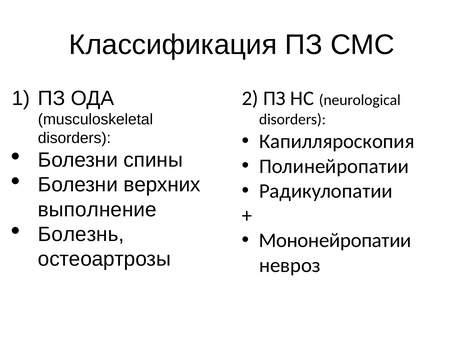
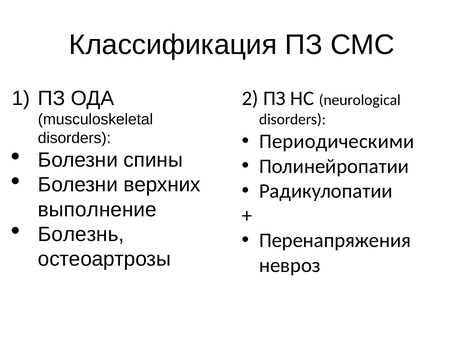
Капилляроскопия: Капилляроскопия -> Периодическими
Мононейропатии: Мононейропатии -> Перенапряжения
